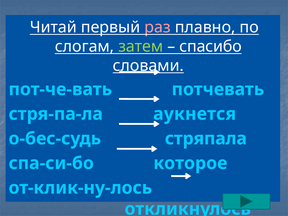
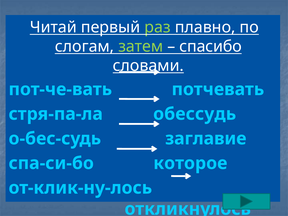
раз colour: pink -> light green
аукнется: аукнется -> обессудь
стряпала: стряпала -> заглавие
